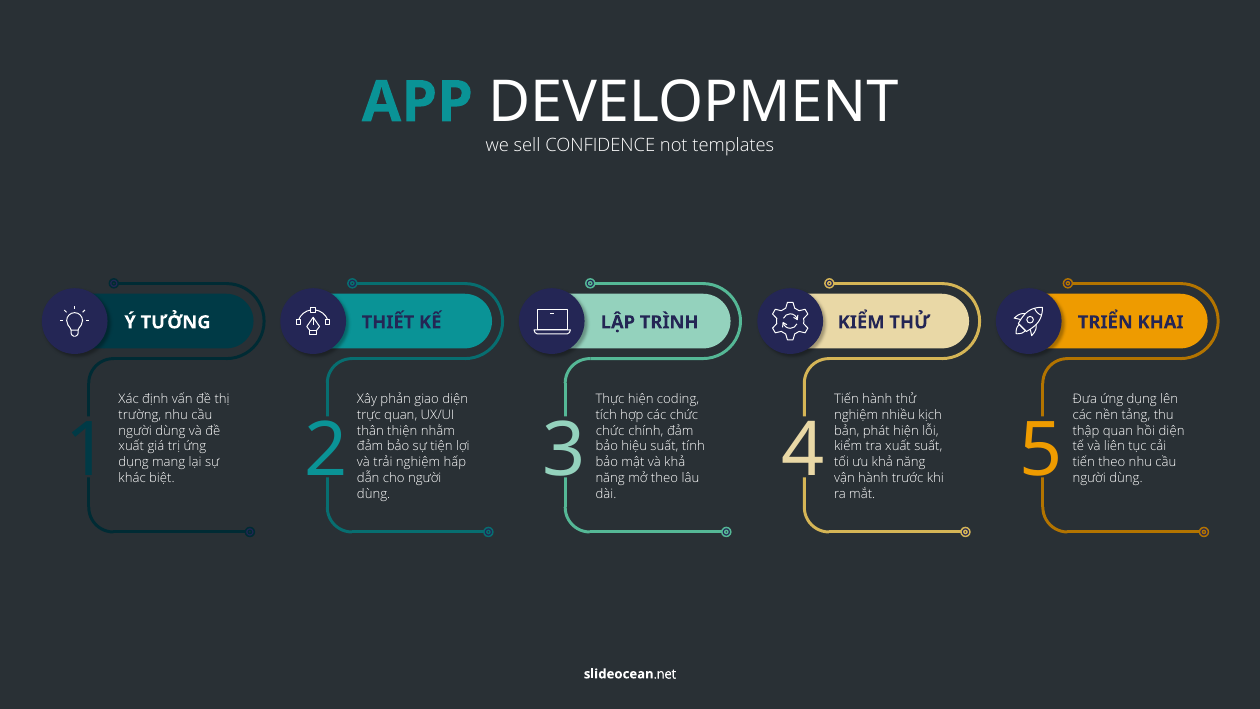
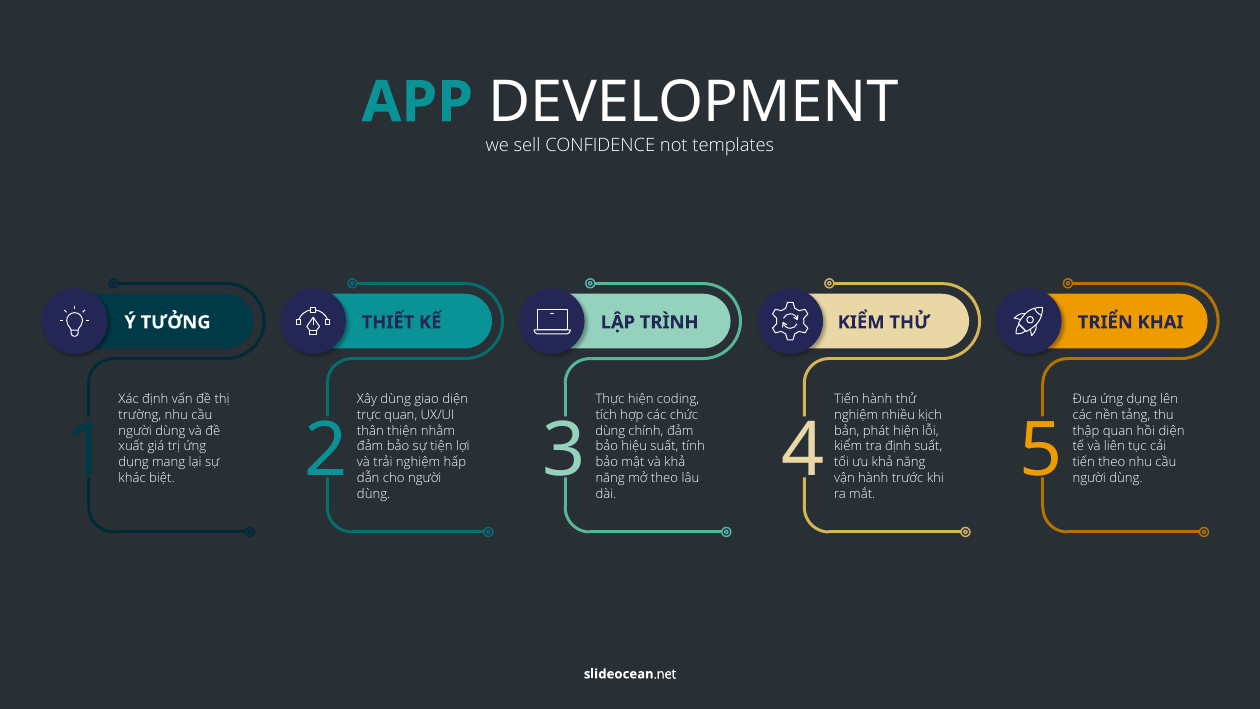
Xây phản: phản -> dùng
chức at (610, 431): chức -> dùng
tra xuất: xuất -> định
